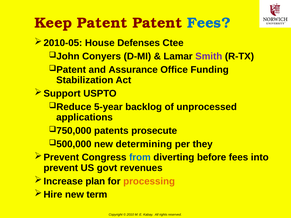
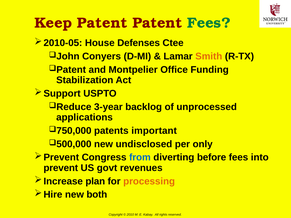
Fees at (209, 23) colour: blue -> green
Smith colour: purple -> orange
Assurance: Assurance -> Montpelier
5-year: 5-year -> 3-year
prosecute: prosecute -> important
determining: determining -> undisclosed
they: they -> only
term: term -> both
